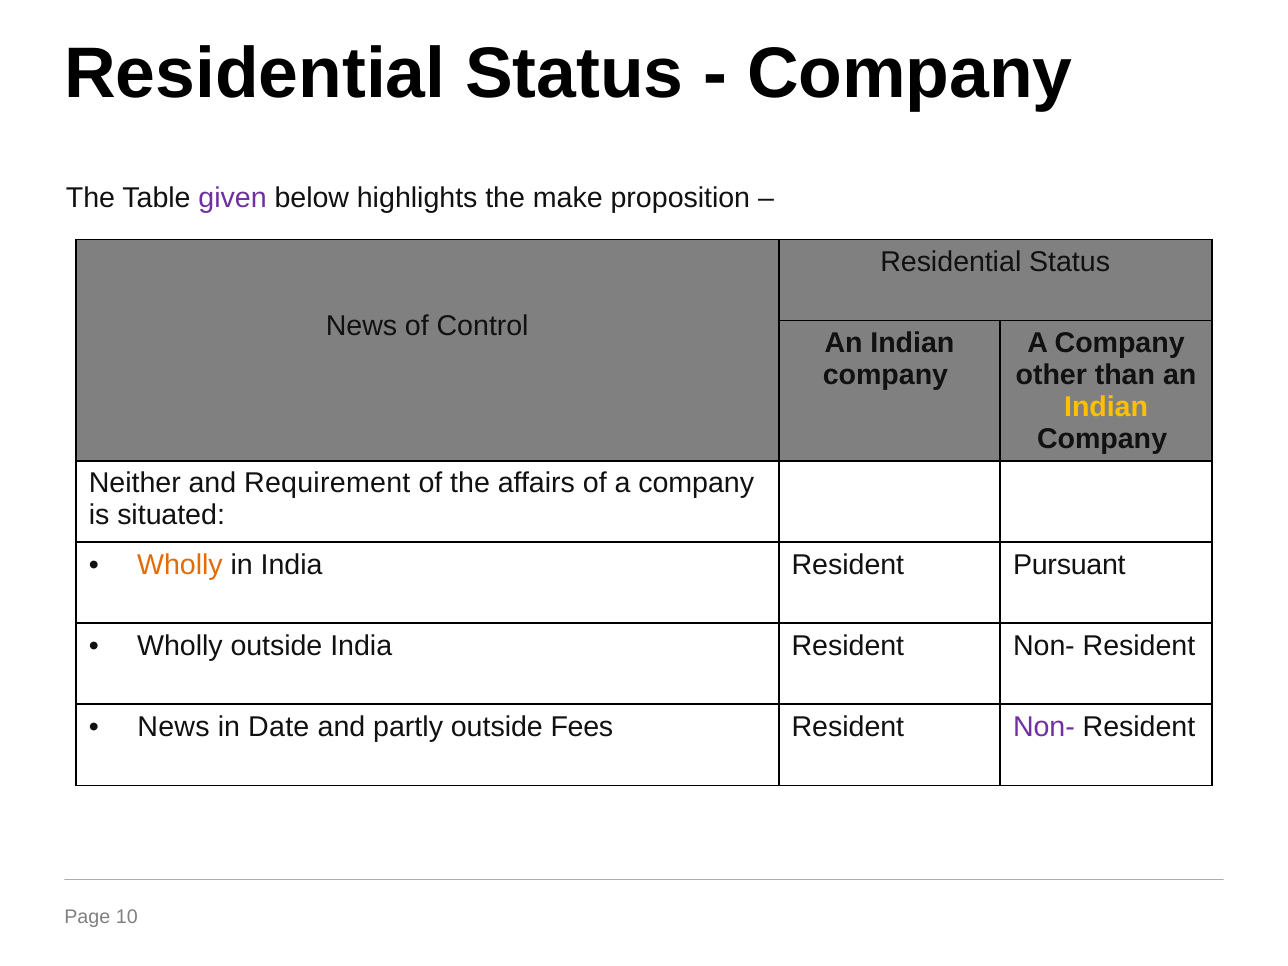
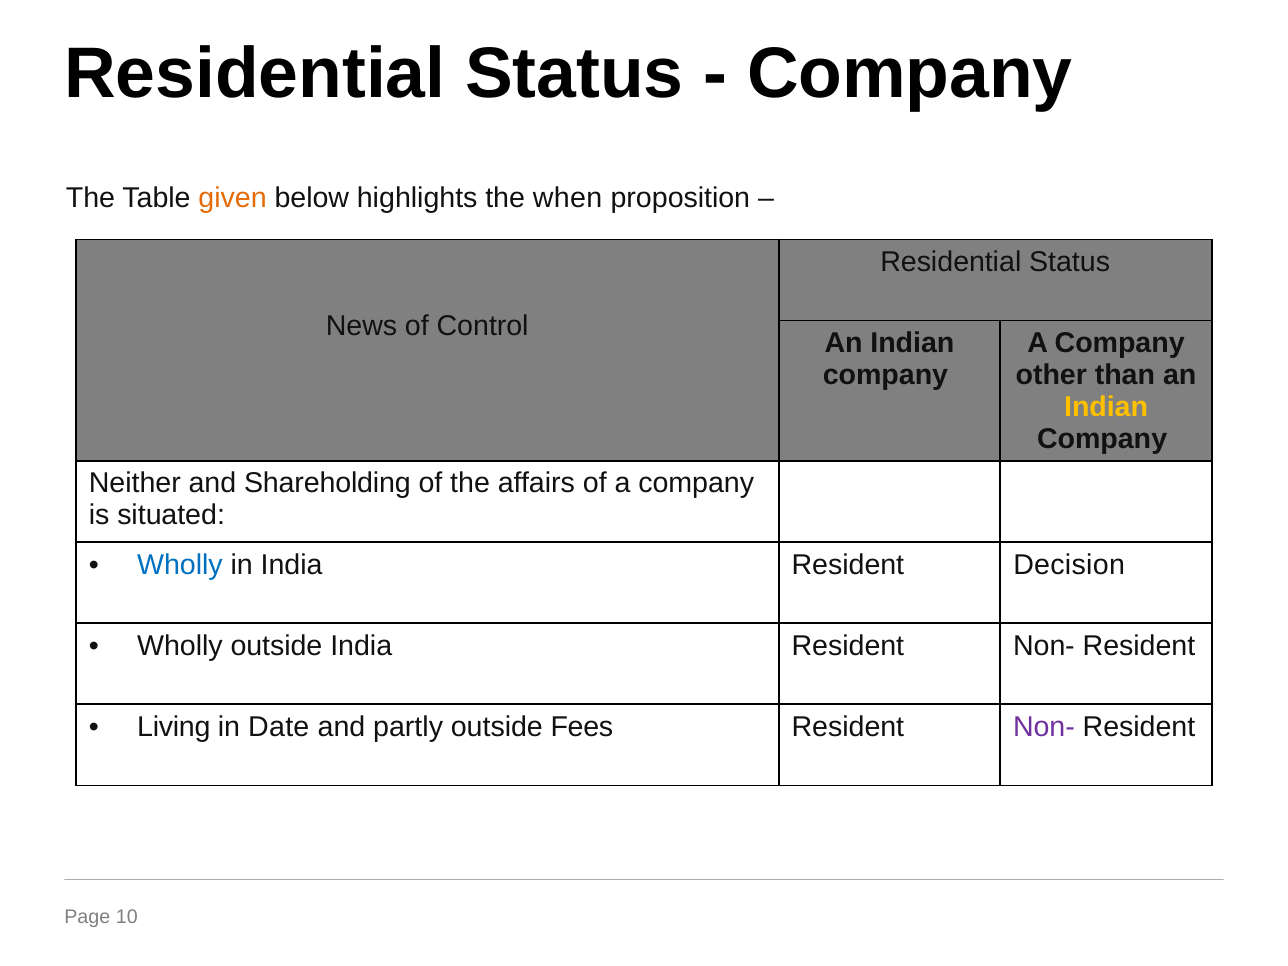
given colour: purple -> orange
make: make -> when
Requirement: Requirement -> Shareholding
Wholly at (180, 565) colour: orange -> blue
Pursuant: Pursuant -> Decision
News at (173, 727): News -> Living
